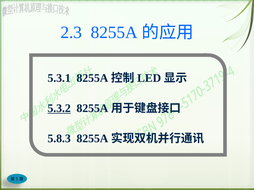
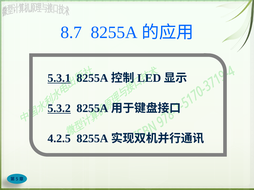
2.3: 2.3 -> 8.7
5.3.1 underline: none -> present
5.8.3: 5.8.3 -> 4.2.5
